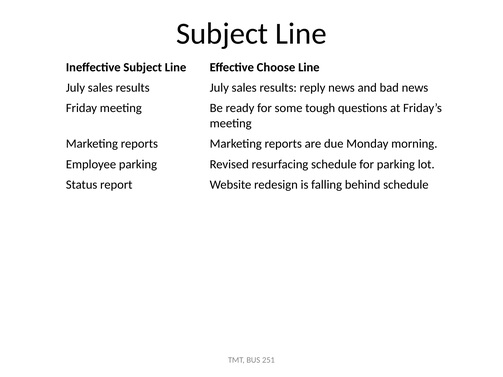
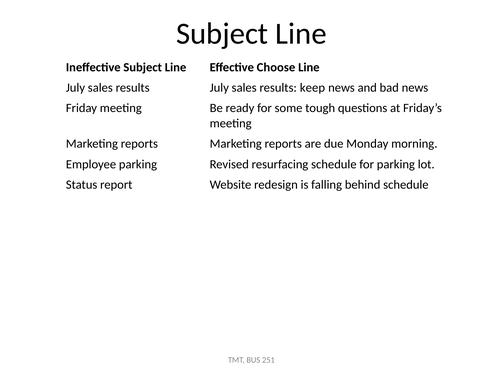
reply: reply -> keep
